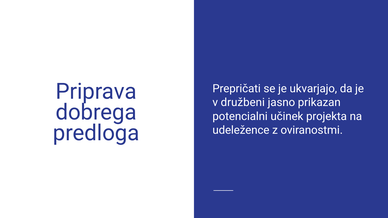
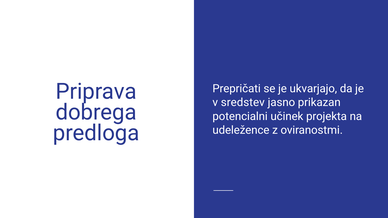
družbeni: družbeni -> sredstev
